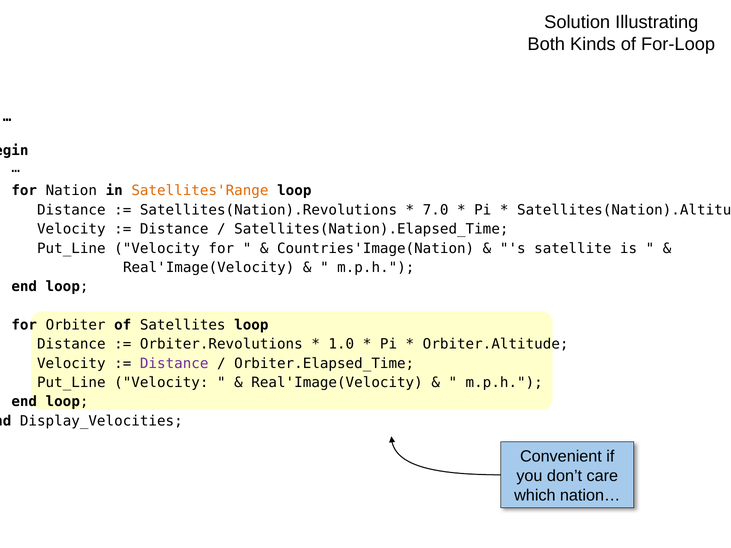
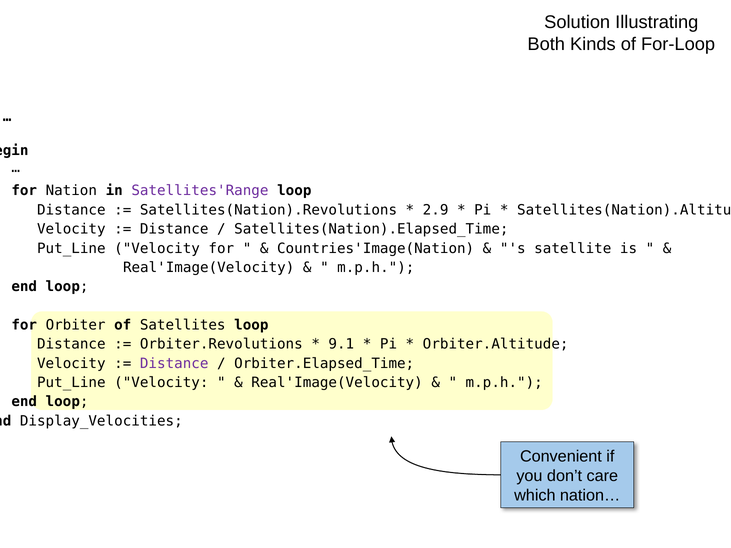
Satellites'Range colour: orange -> purple
7.0: 7.0 -> 2.9
1.0: 1.0 -> 9.1
